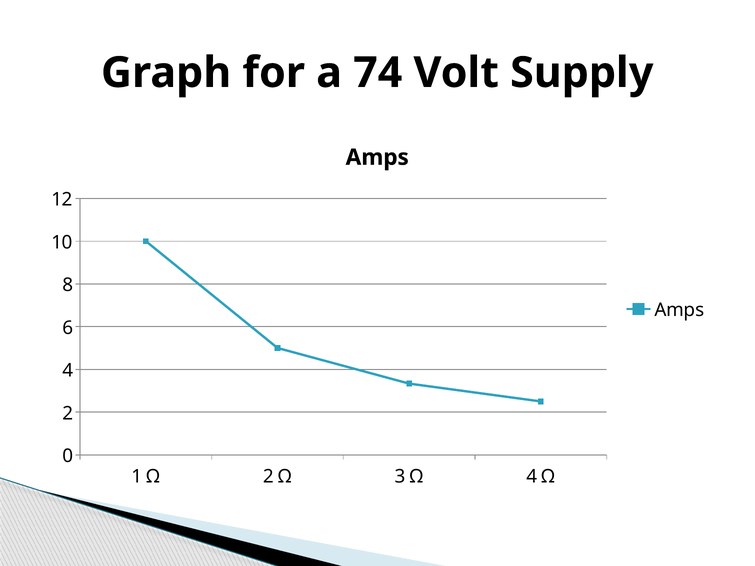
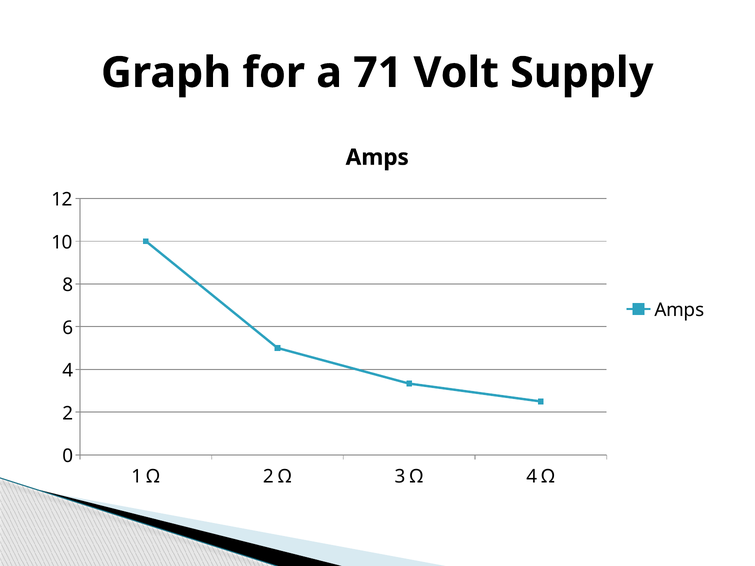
74: 74 -> 71
